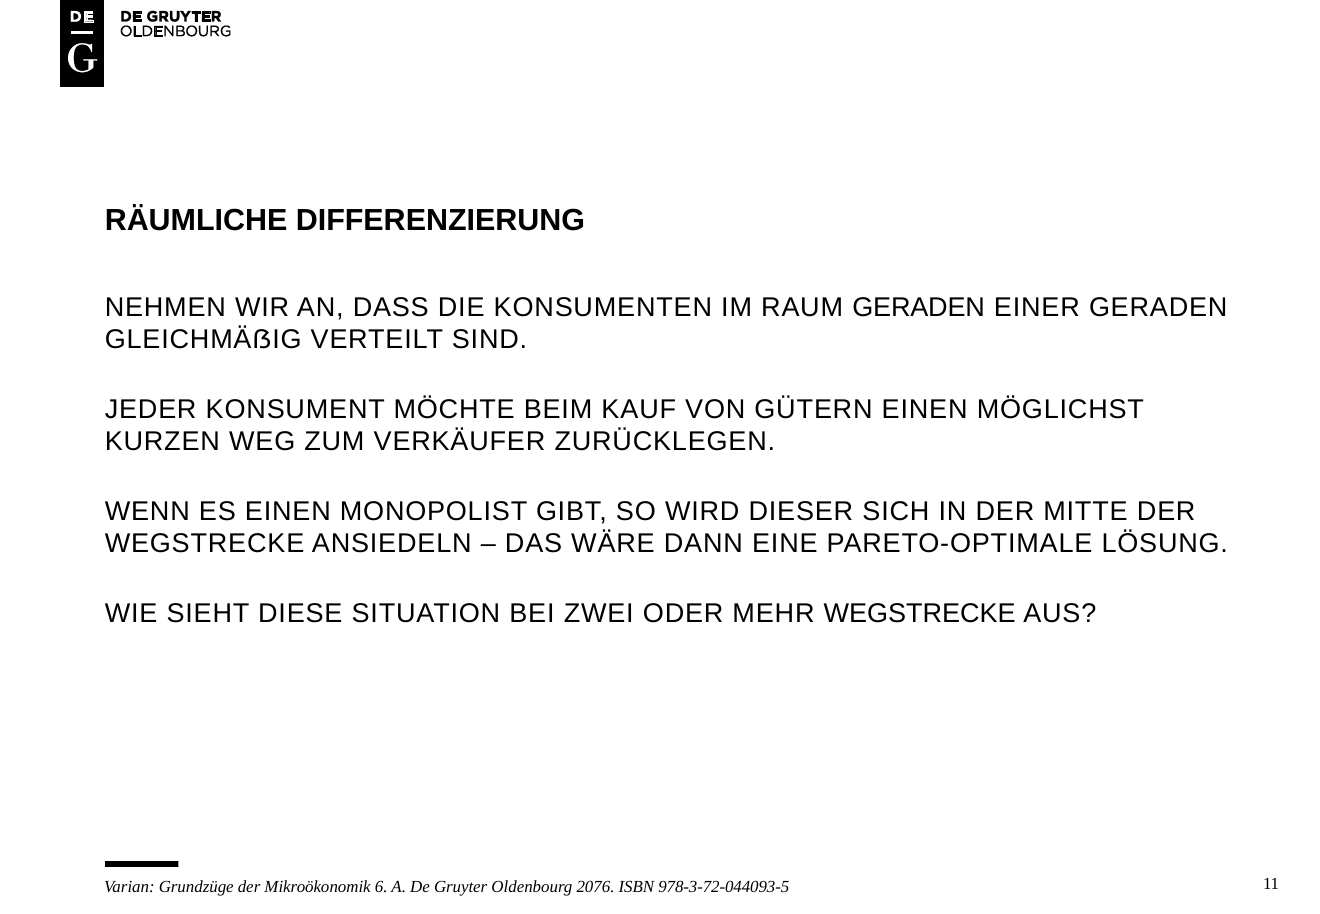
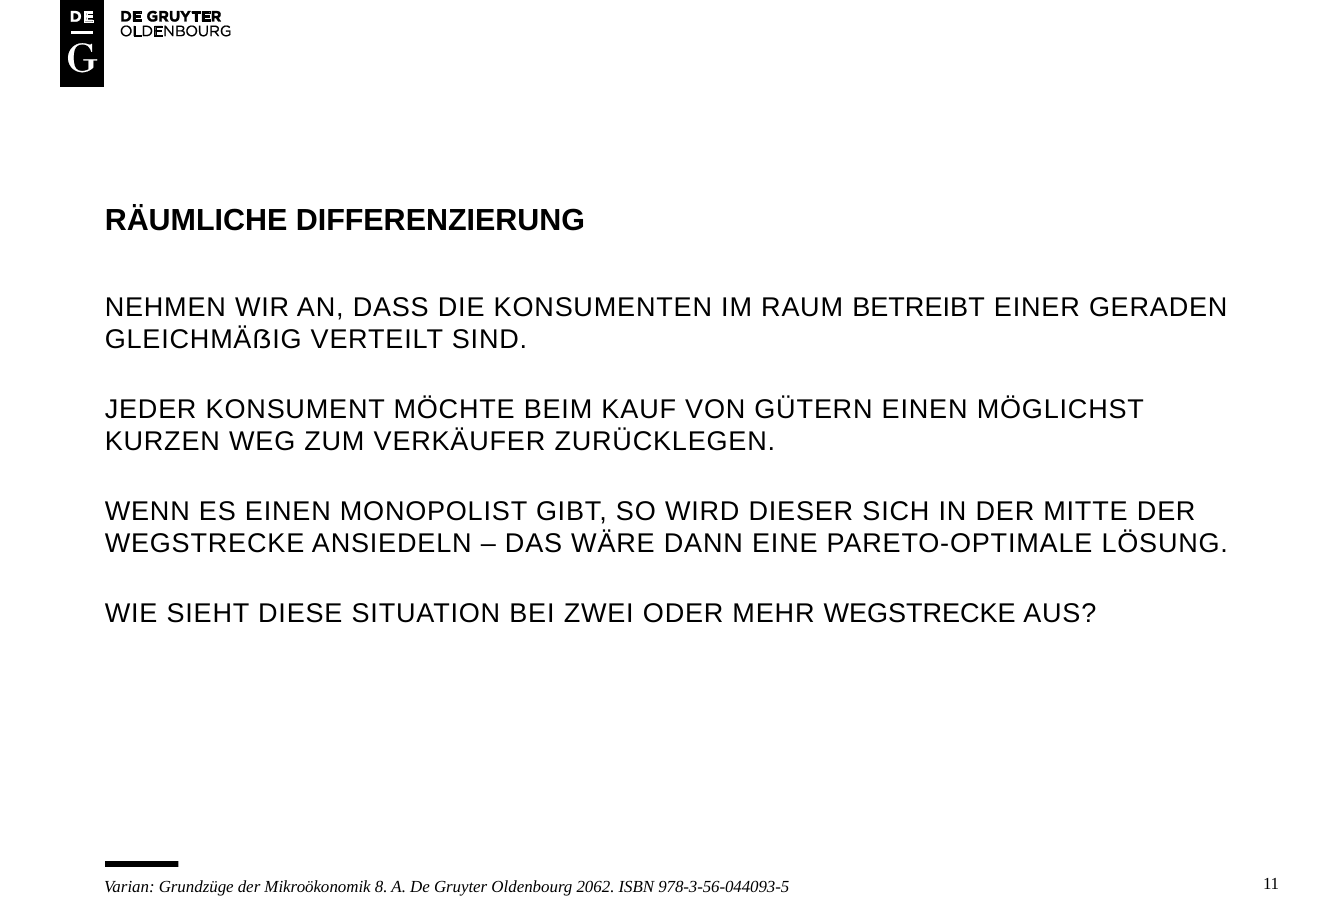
RAUM GERADEN: GERADEN -> BETREIBT
6: 6 -> 8
2076: 2076 -> 2062
978-3-72-044093-5: 978-3-72-044093-5 -> 978-3-56-044093-5
